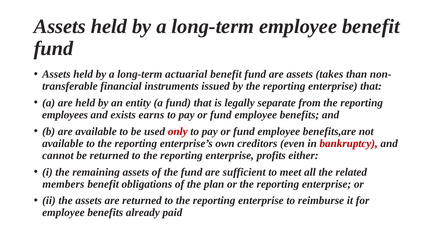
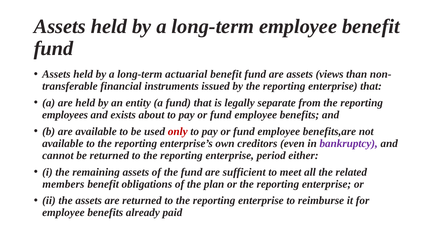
takes: takes -> views
earns: earns -> about
bankruptcy colour: red -> purple
profits: profits -> period
